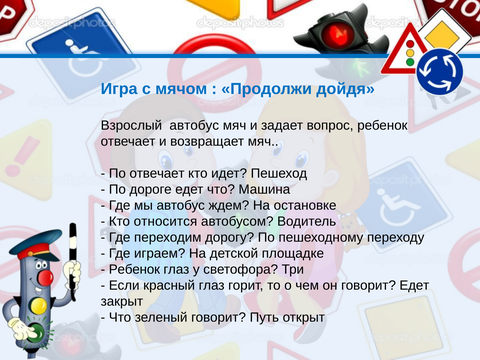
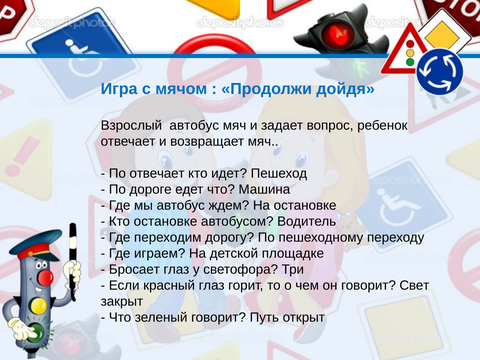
Кто относится: относится -> остановке
Ребенок at (134, 270): Ребенок -> Бросает
говорит Едет: Едет -> Свет
